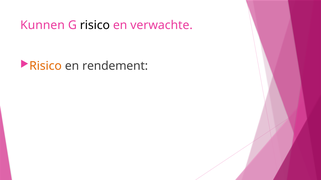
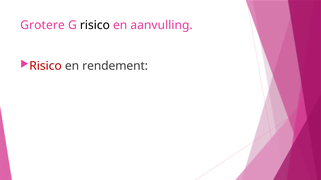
Kunnen: Kunnen -> Grotere
verwachte: verwachte -> aanvulling
Risico at (46, 66) colour: orange -> red
